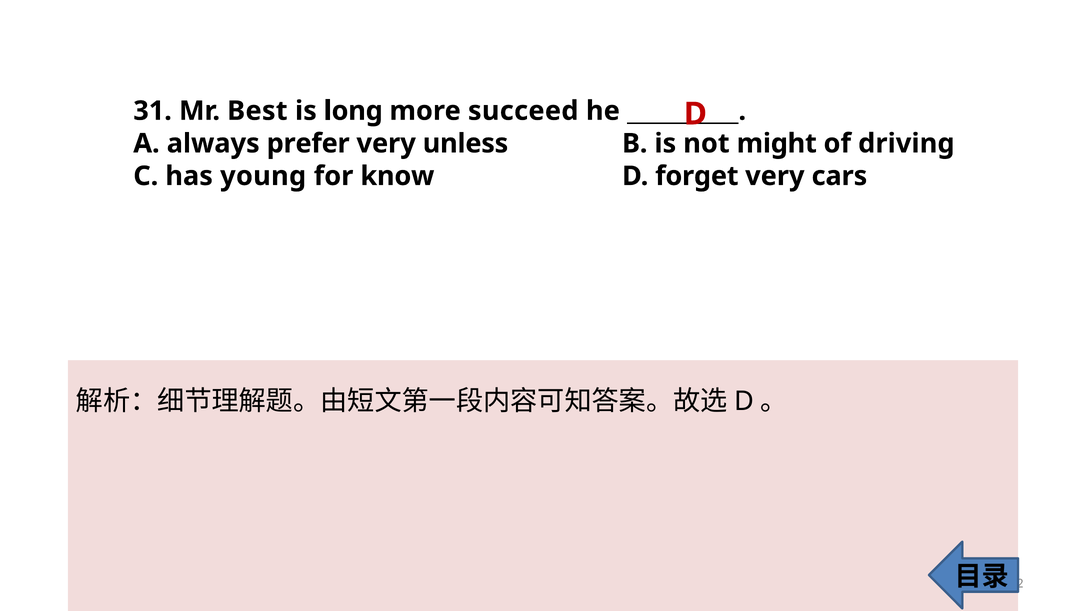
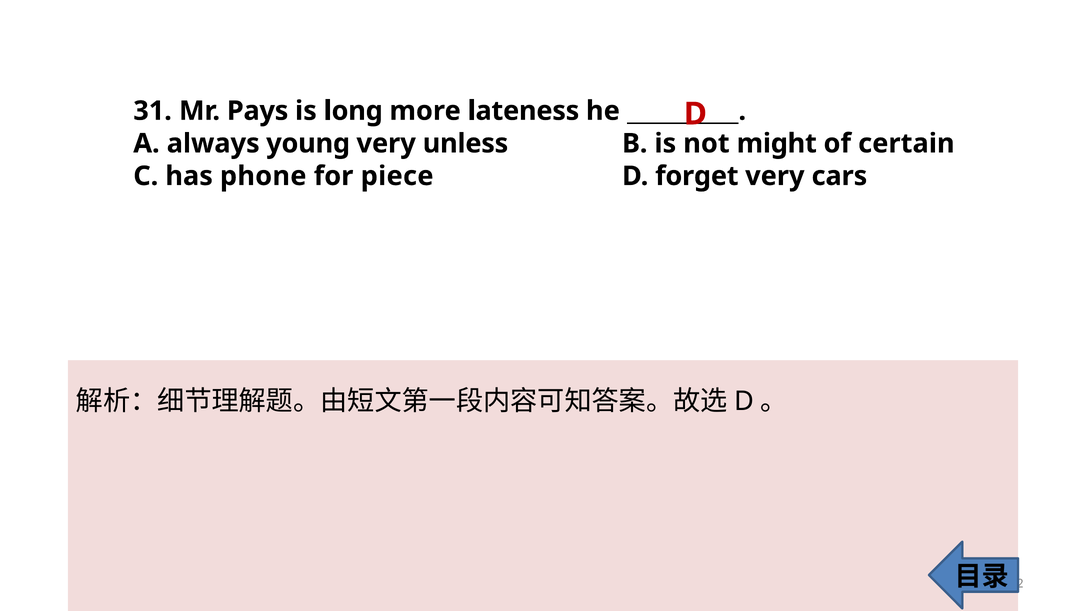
Best: Best -> Pays
succeed: succeed -> lateness
prefer: prefer -> young
driving: driving -> certain
young: young -> phone
know: know -> piece
